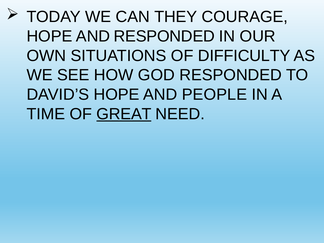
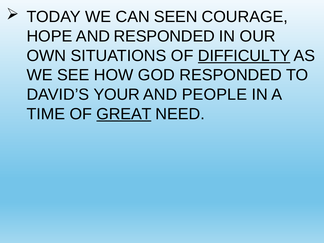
THEY: THEY -> SEEN
DIFFICULTY underline: none -> present
DAVID’S HOPE: HOPE -> YOUR
